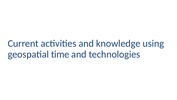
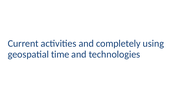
knowledge: knowledge -> completely
